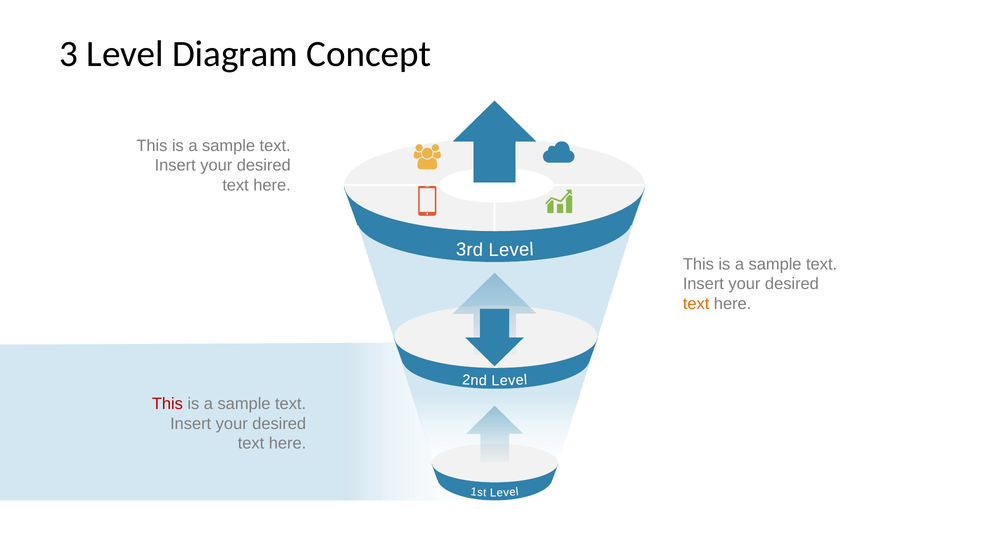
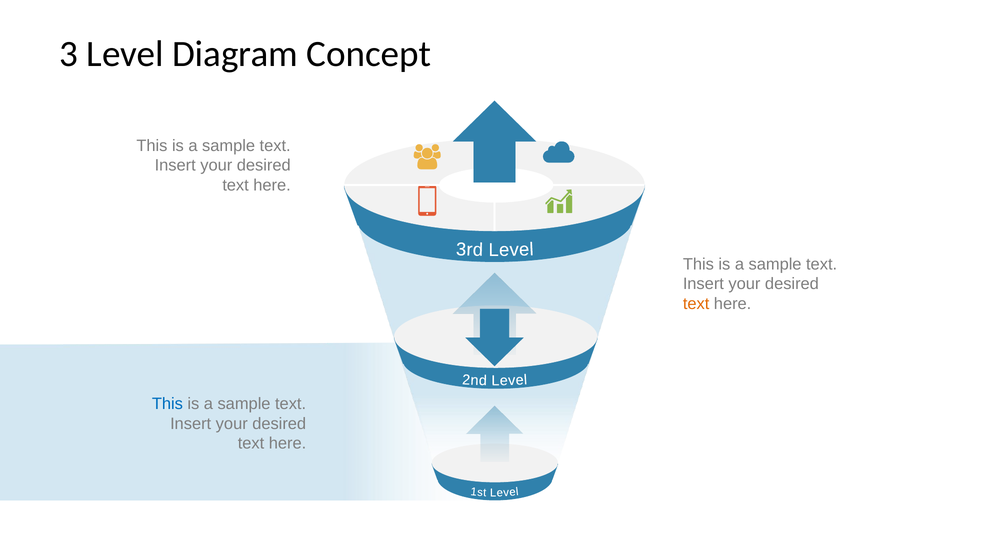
This at (167, 403) colour: red -> blue
